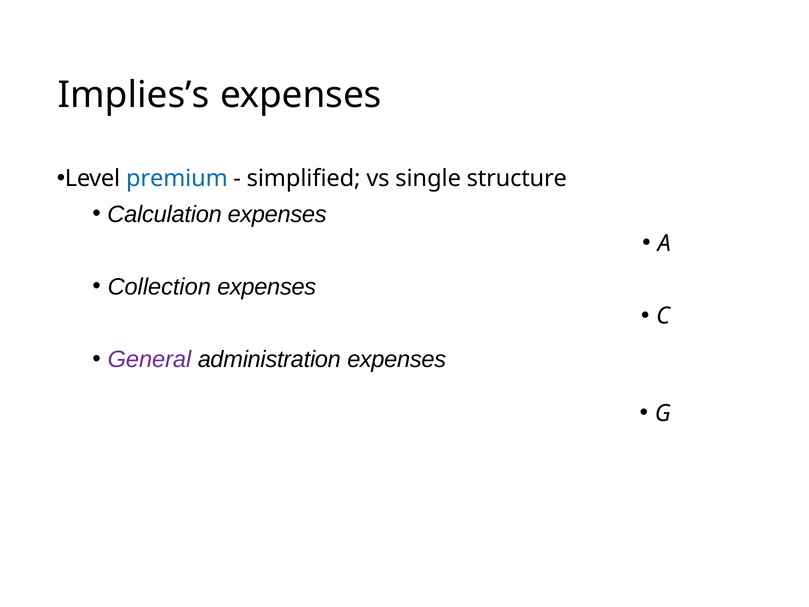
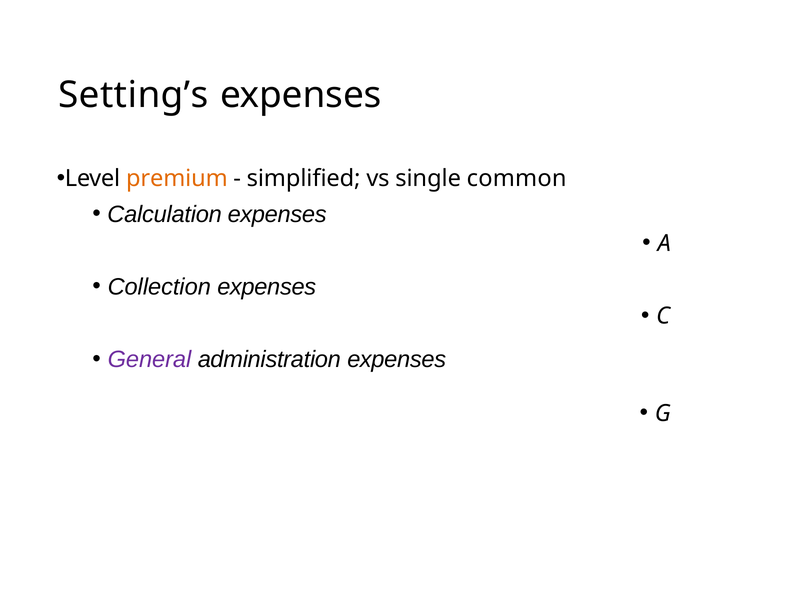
Implies’s: Implies’s -> Setting’s
premium colour: blue -> orange
structure: structure -> common
